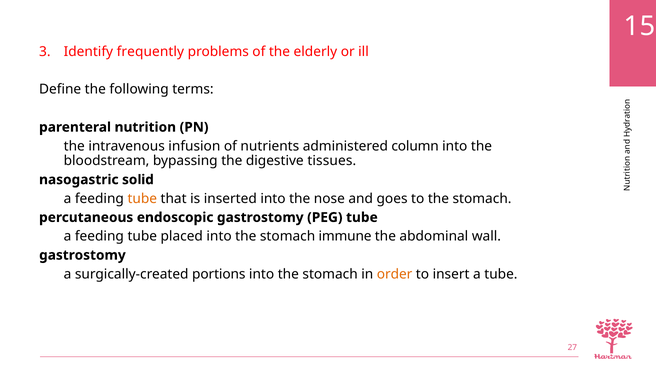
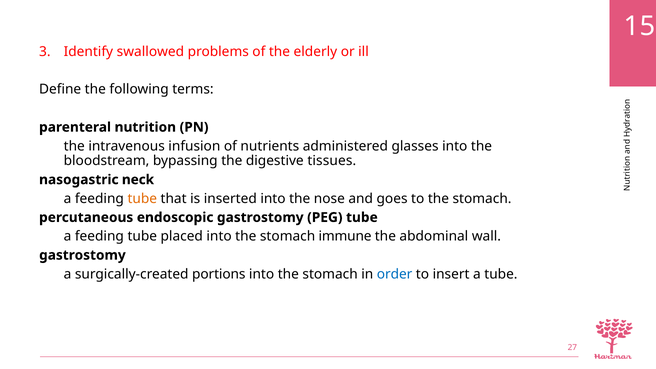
frequently: frequently -> swallowed
column: column -> glasses
solid: solid -> neck
order colour: orange -> blue
